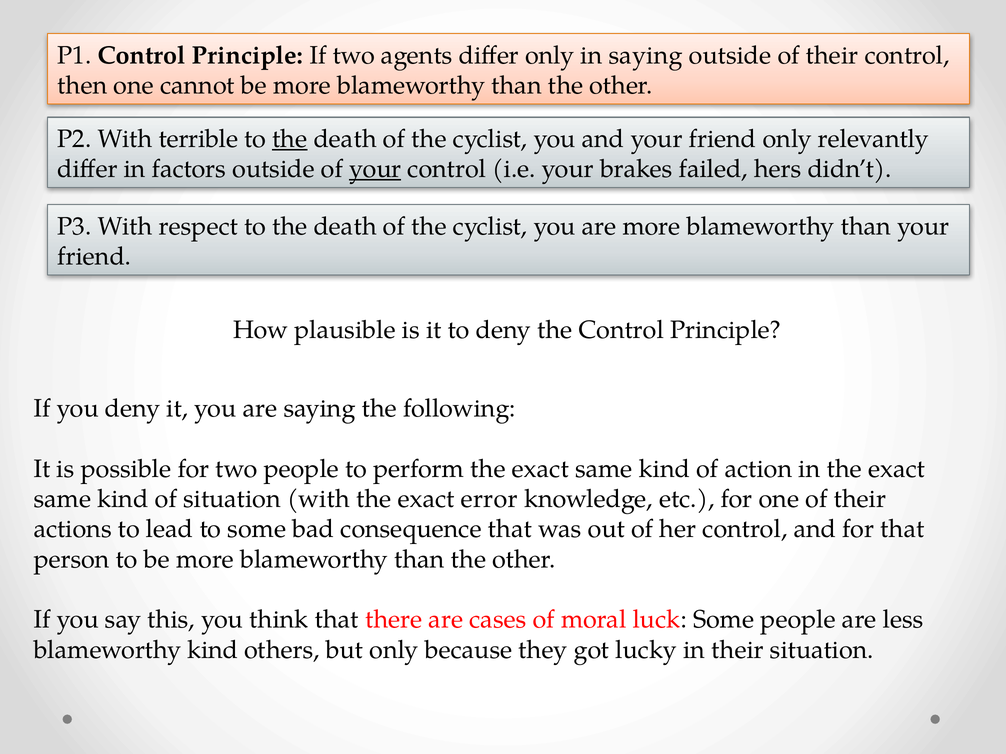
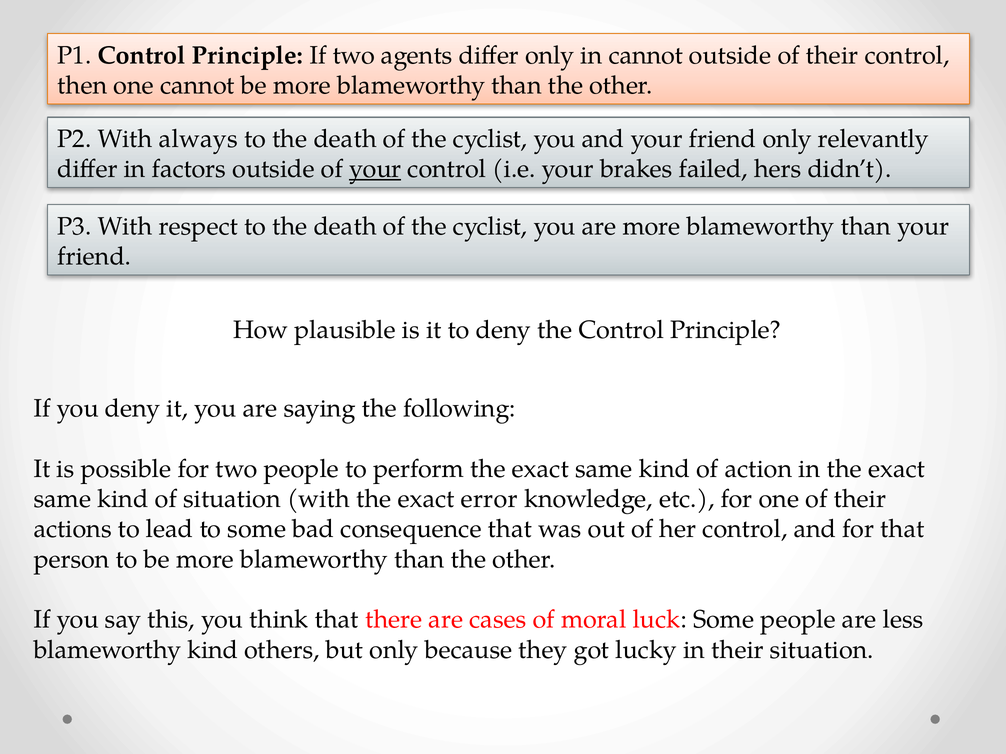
in saying: saying -> cannot
terrible: terrible -> always
the at (290, 139) underline: present -> none
